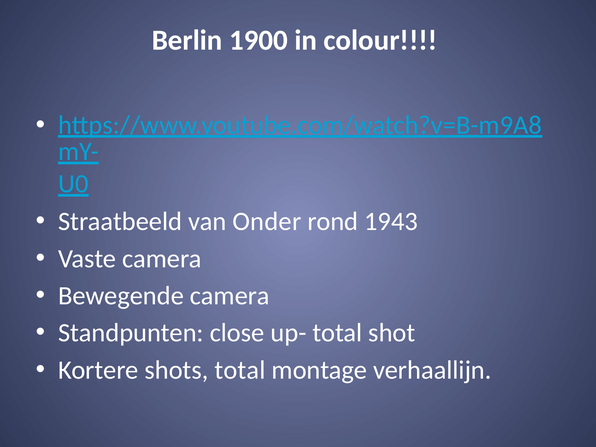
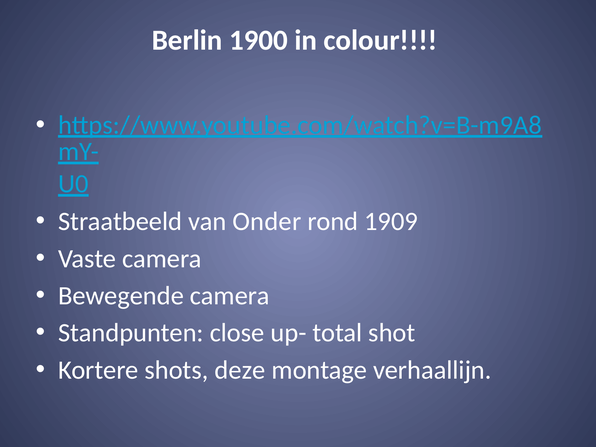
1943: 1943 -> 1909
shots total: total -> deze
